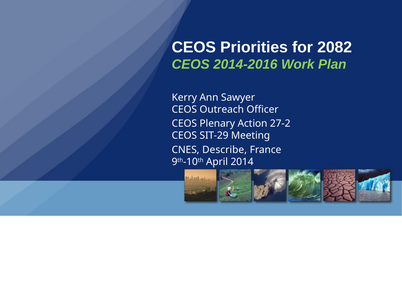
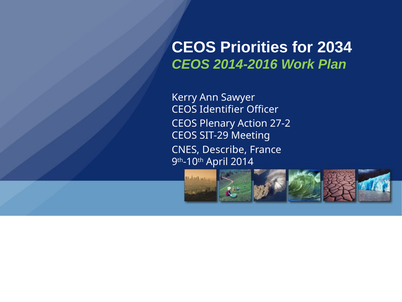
2082: 2082 -> 2034
Outreach: Outreach -> Identifier
